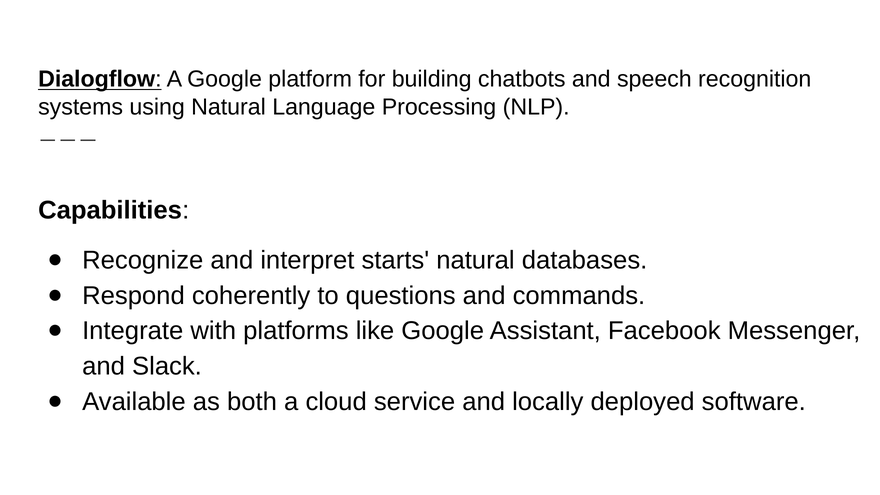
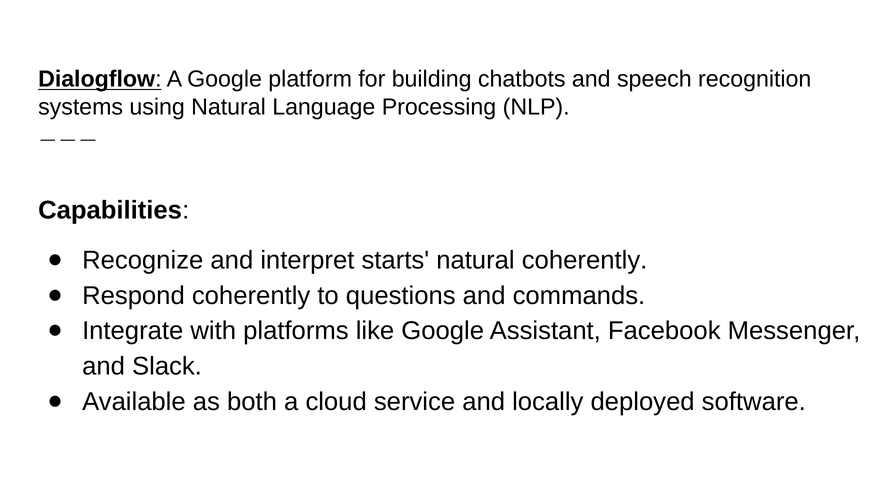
natural databases: databases -> coherently
